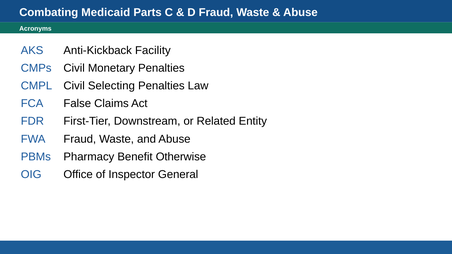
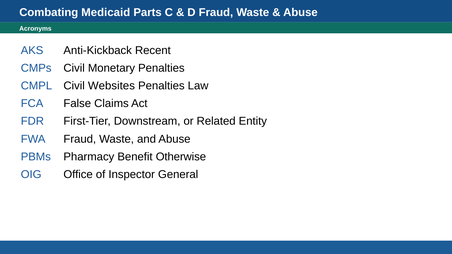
Facility: Facility -> Recent
Selecting: Selecting -> Websites
